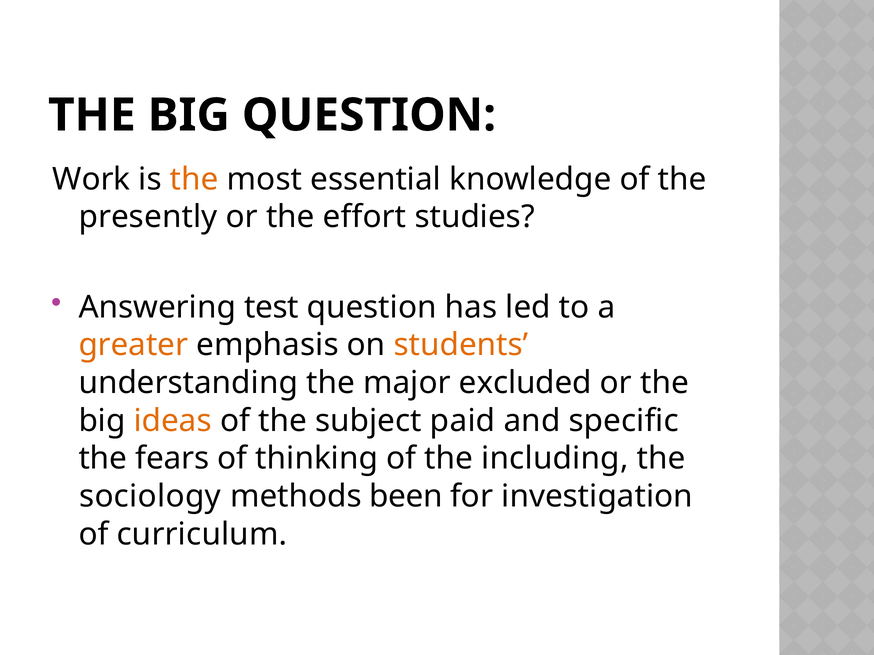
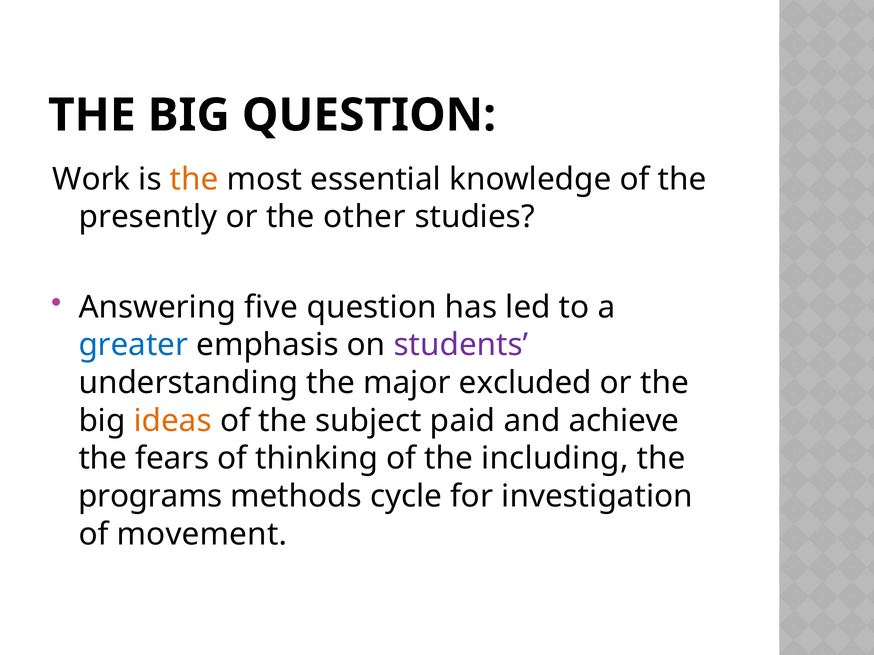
effort: effort -> other
test: test -> five
greater colour: orange -> blue
students colour: orange -> purple
specific: specific -> achieve
sociology: sociology -> programs
been: been -> cycle
curriculum: curriculum -> movement
